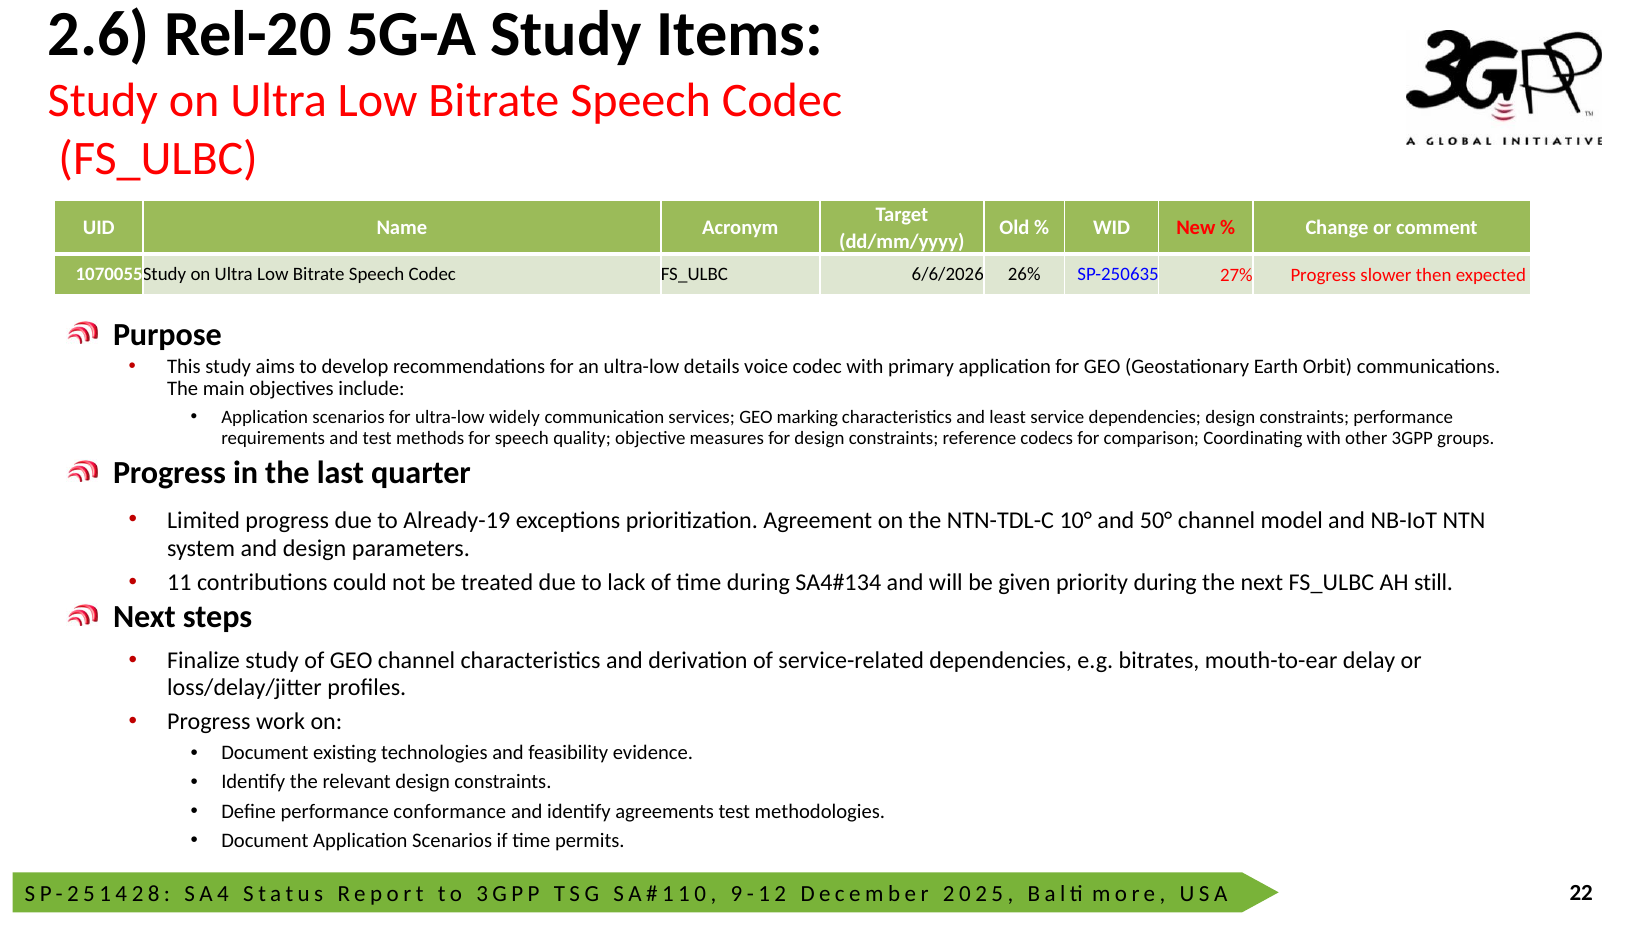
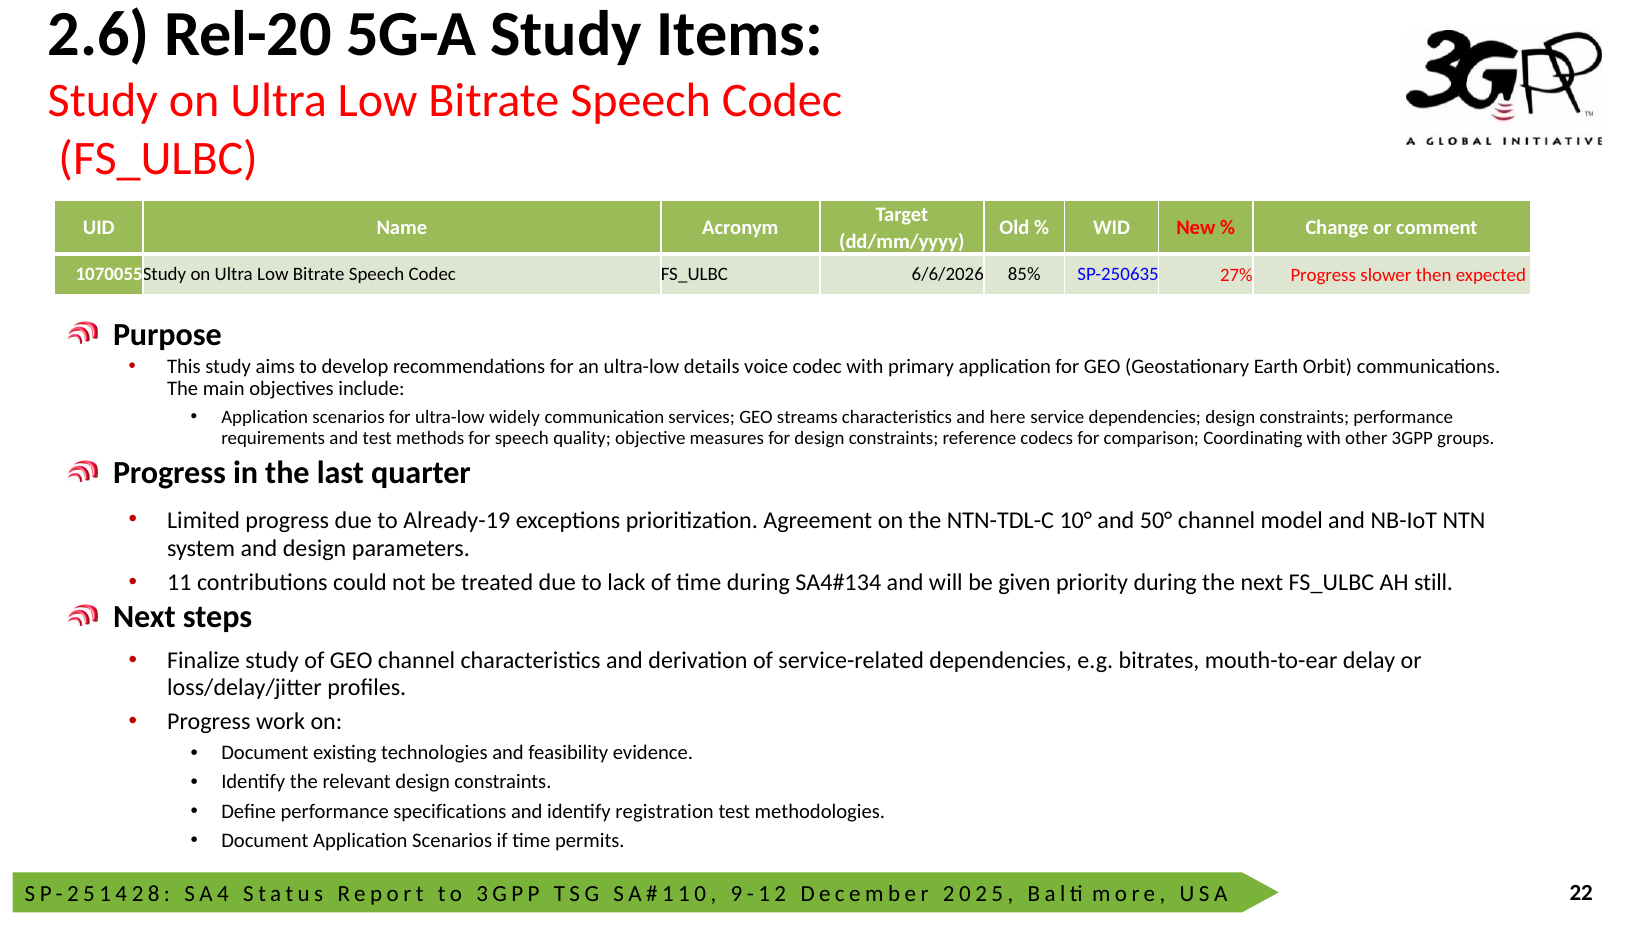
26%: 26% -> 85%
marking: marking -> streams
least: least -> here
conformance: conformance -> specifications
agreements: agreements -> registration
